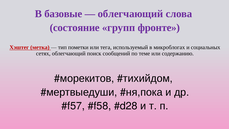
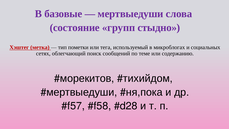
облегчающий at (130, 14): облегчающий -> мертвыедуши
фронте: фронте -> стыдно
